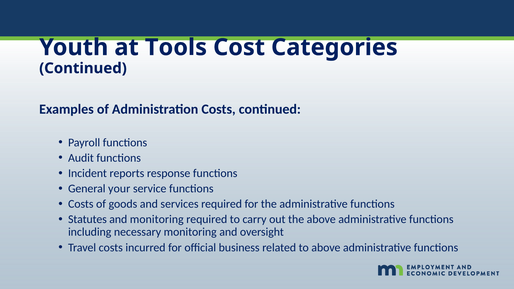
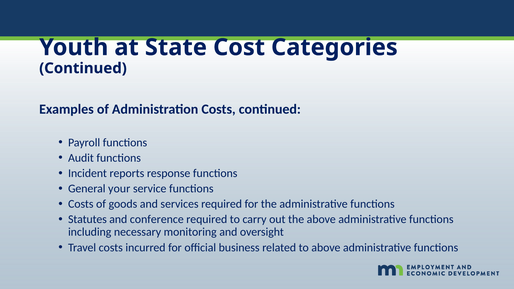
Tools: Tools -> State
and monitoring: monitoring -> conference
